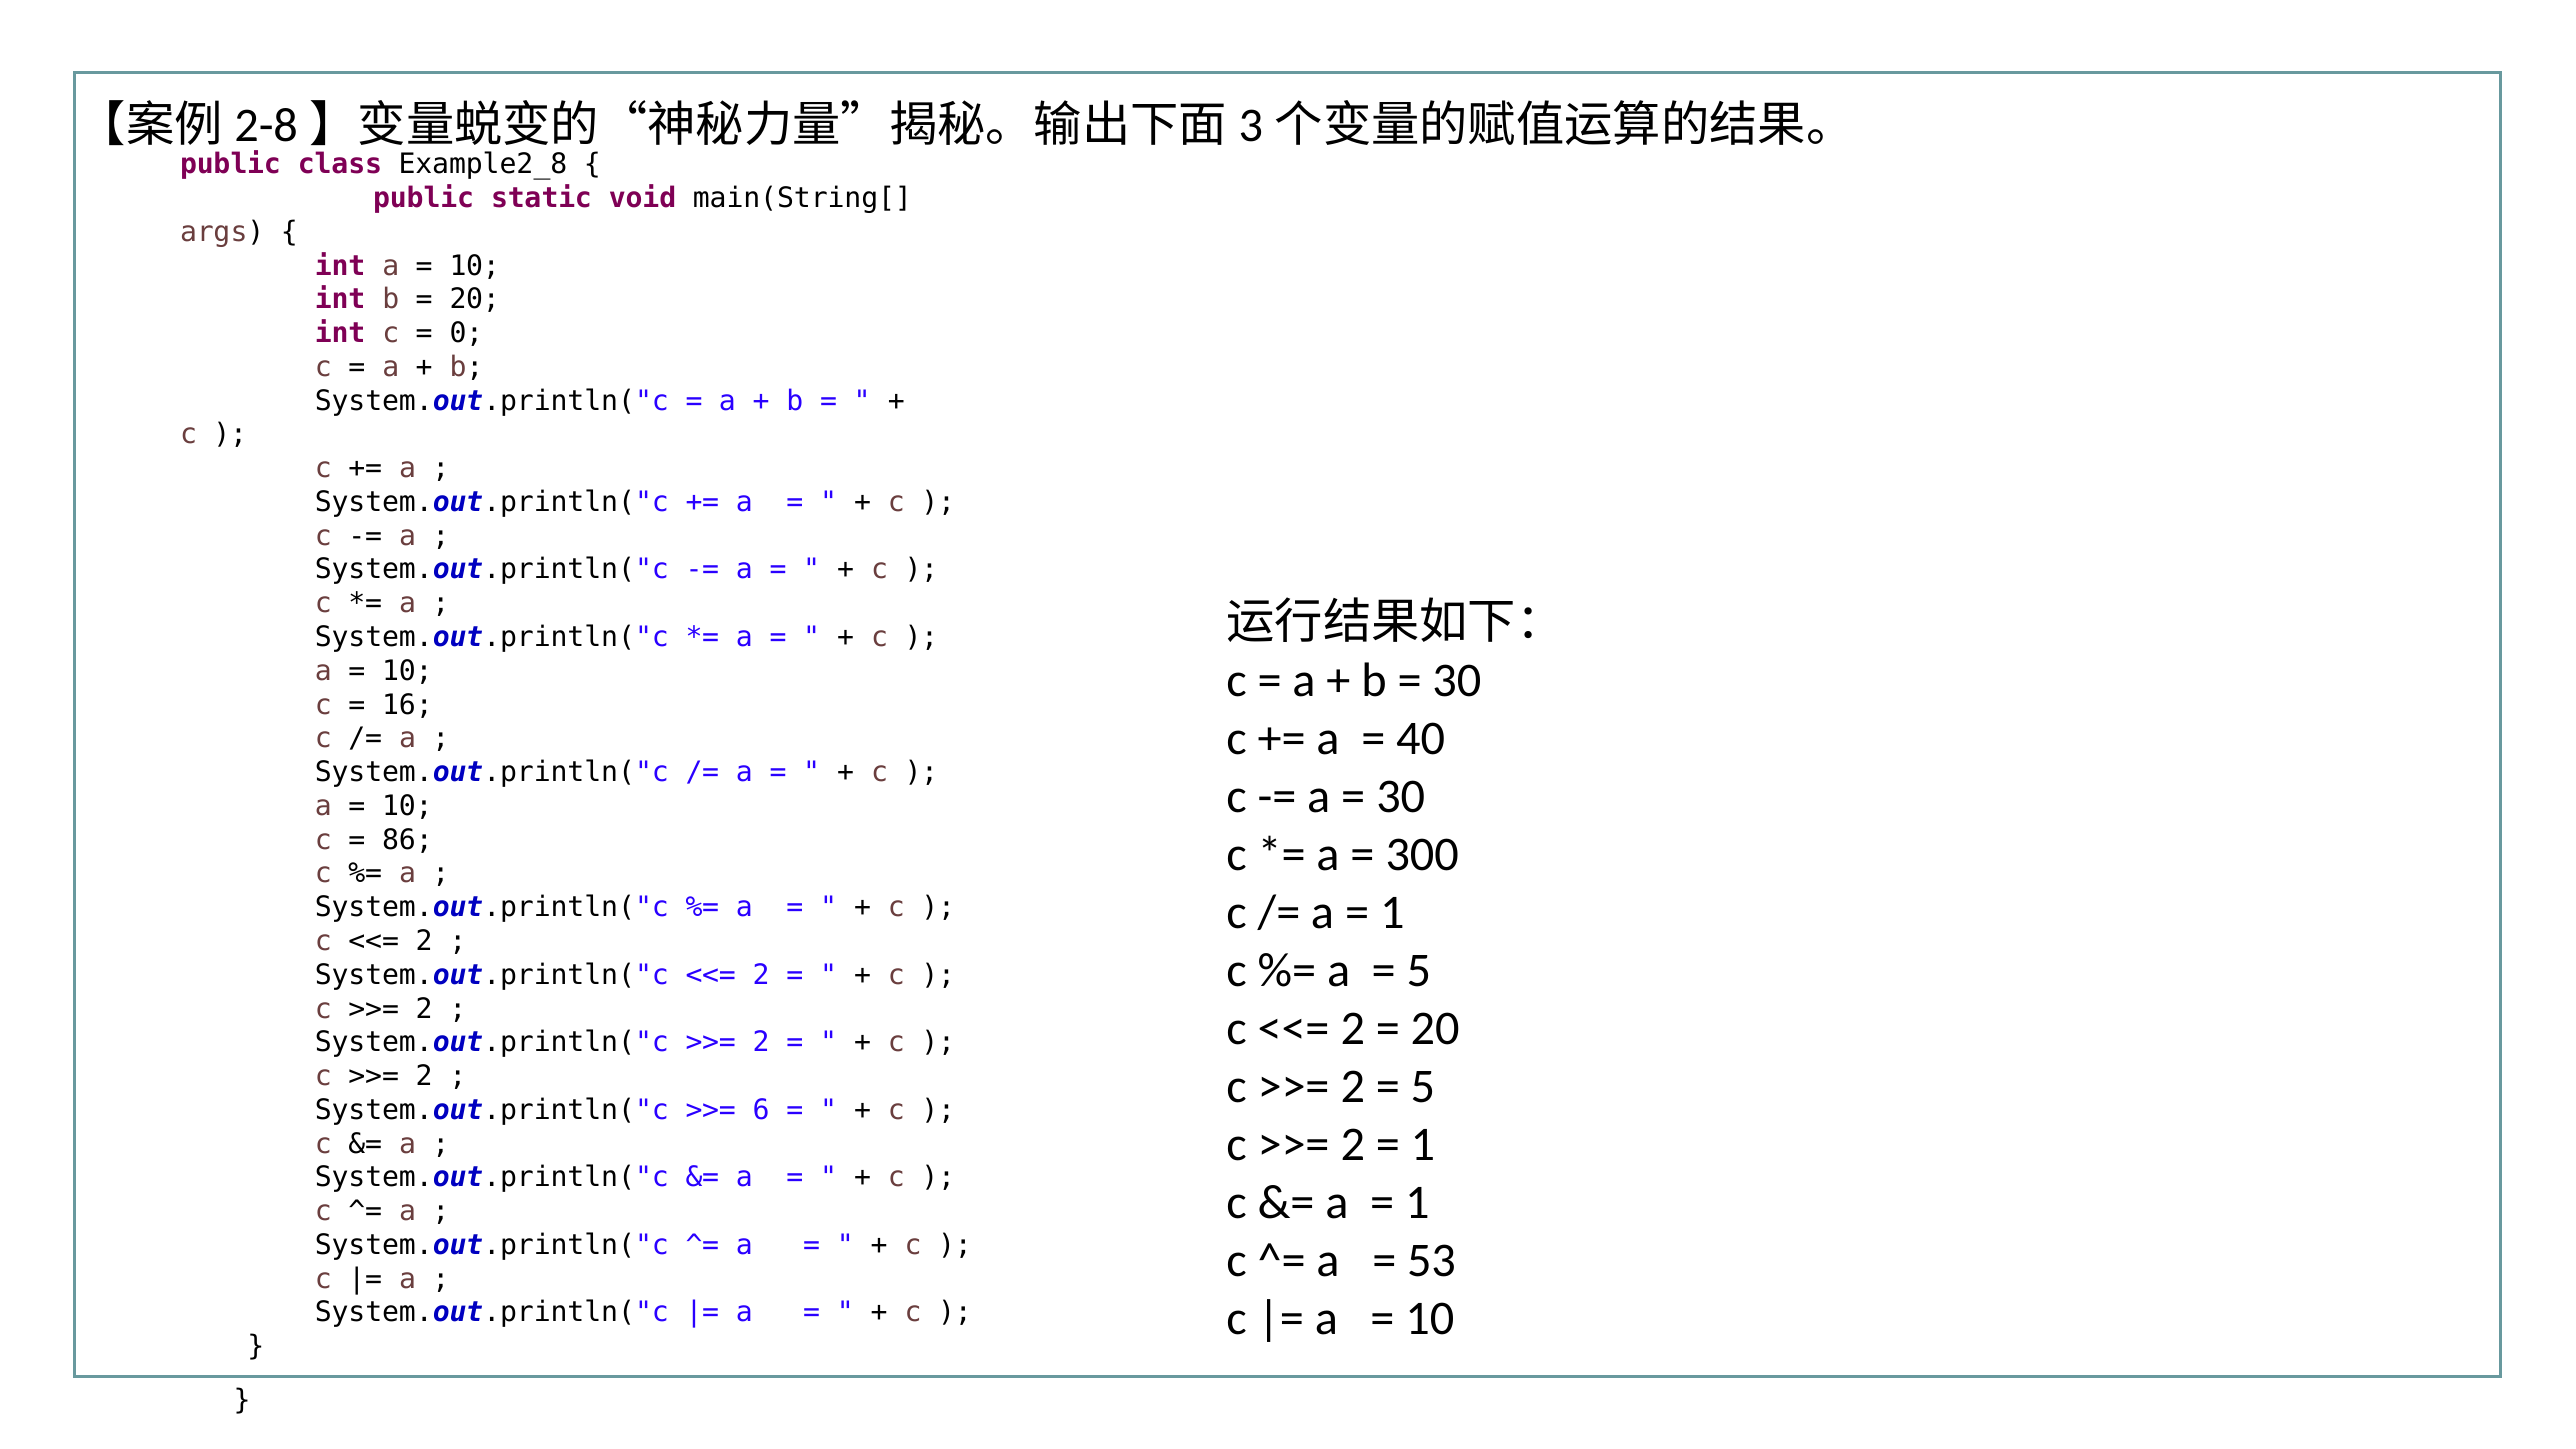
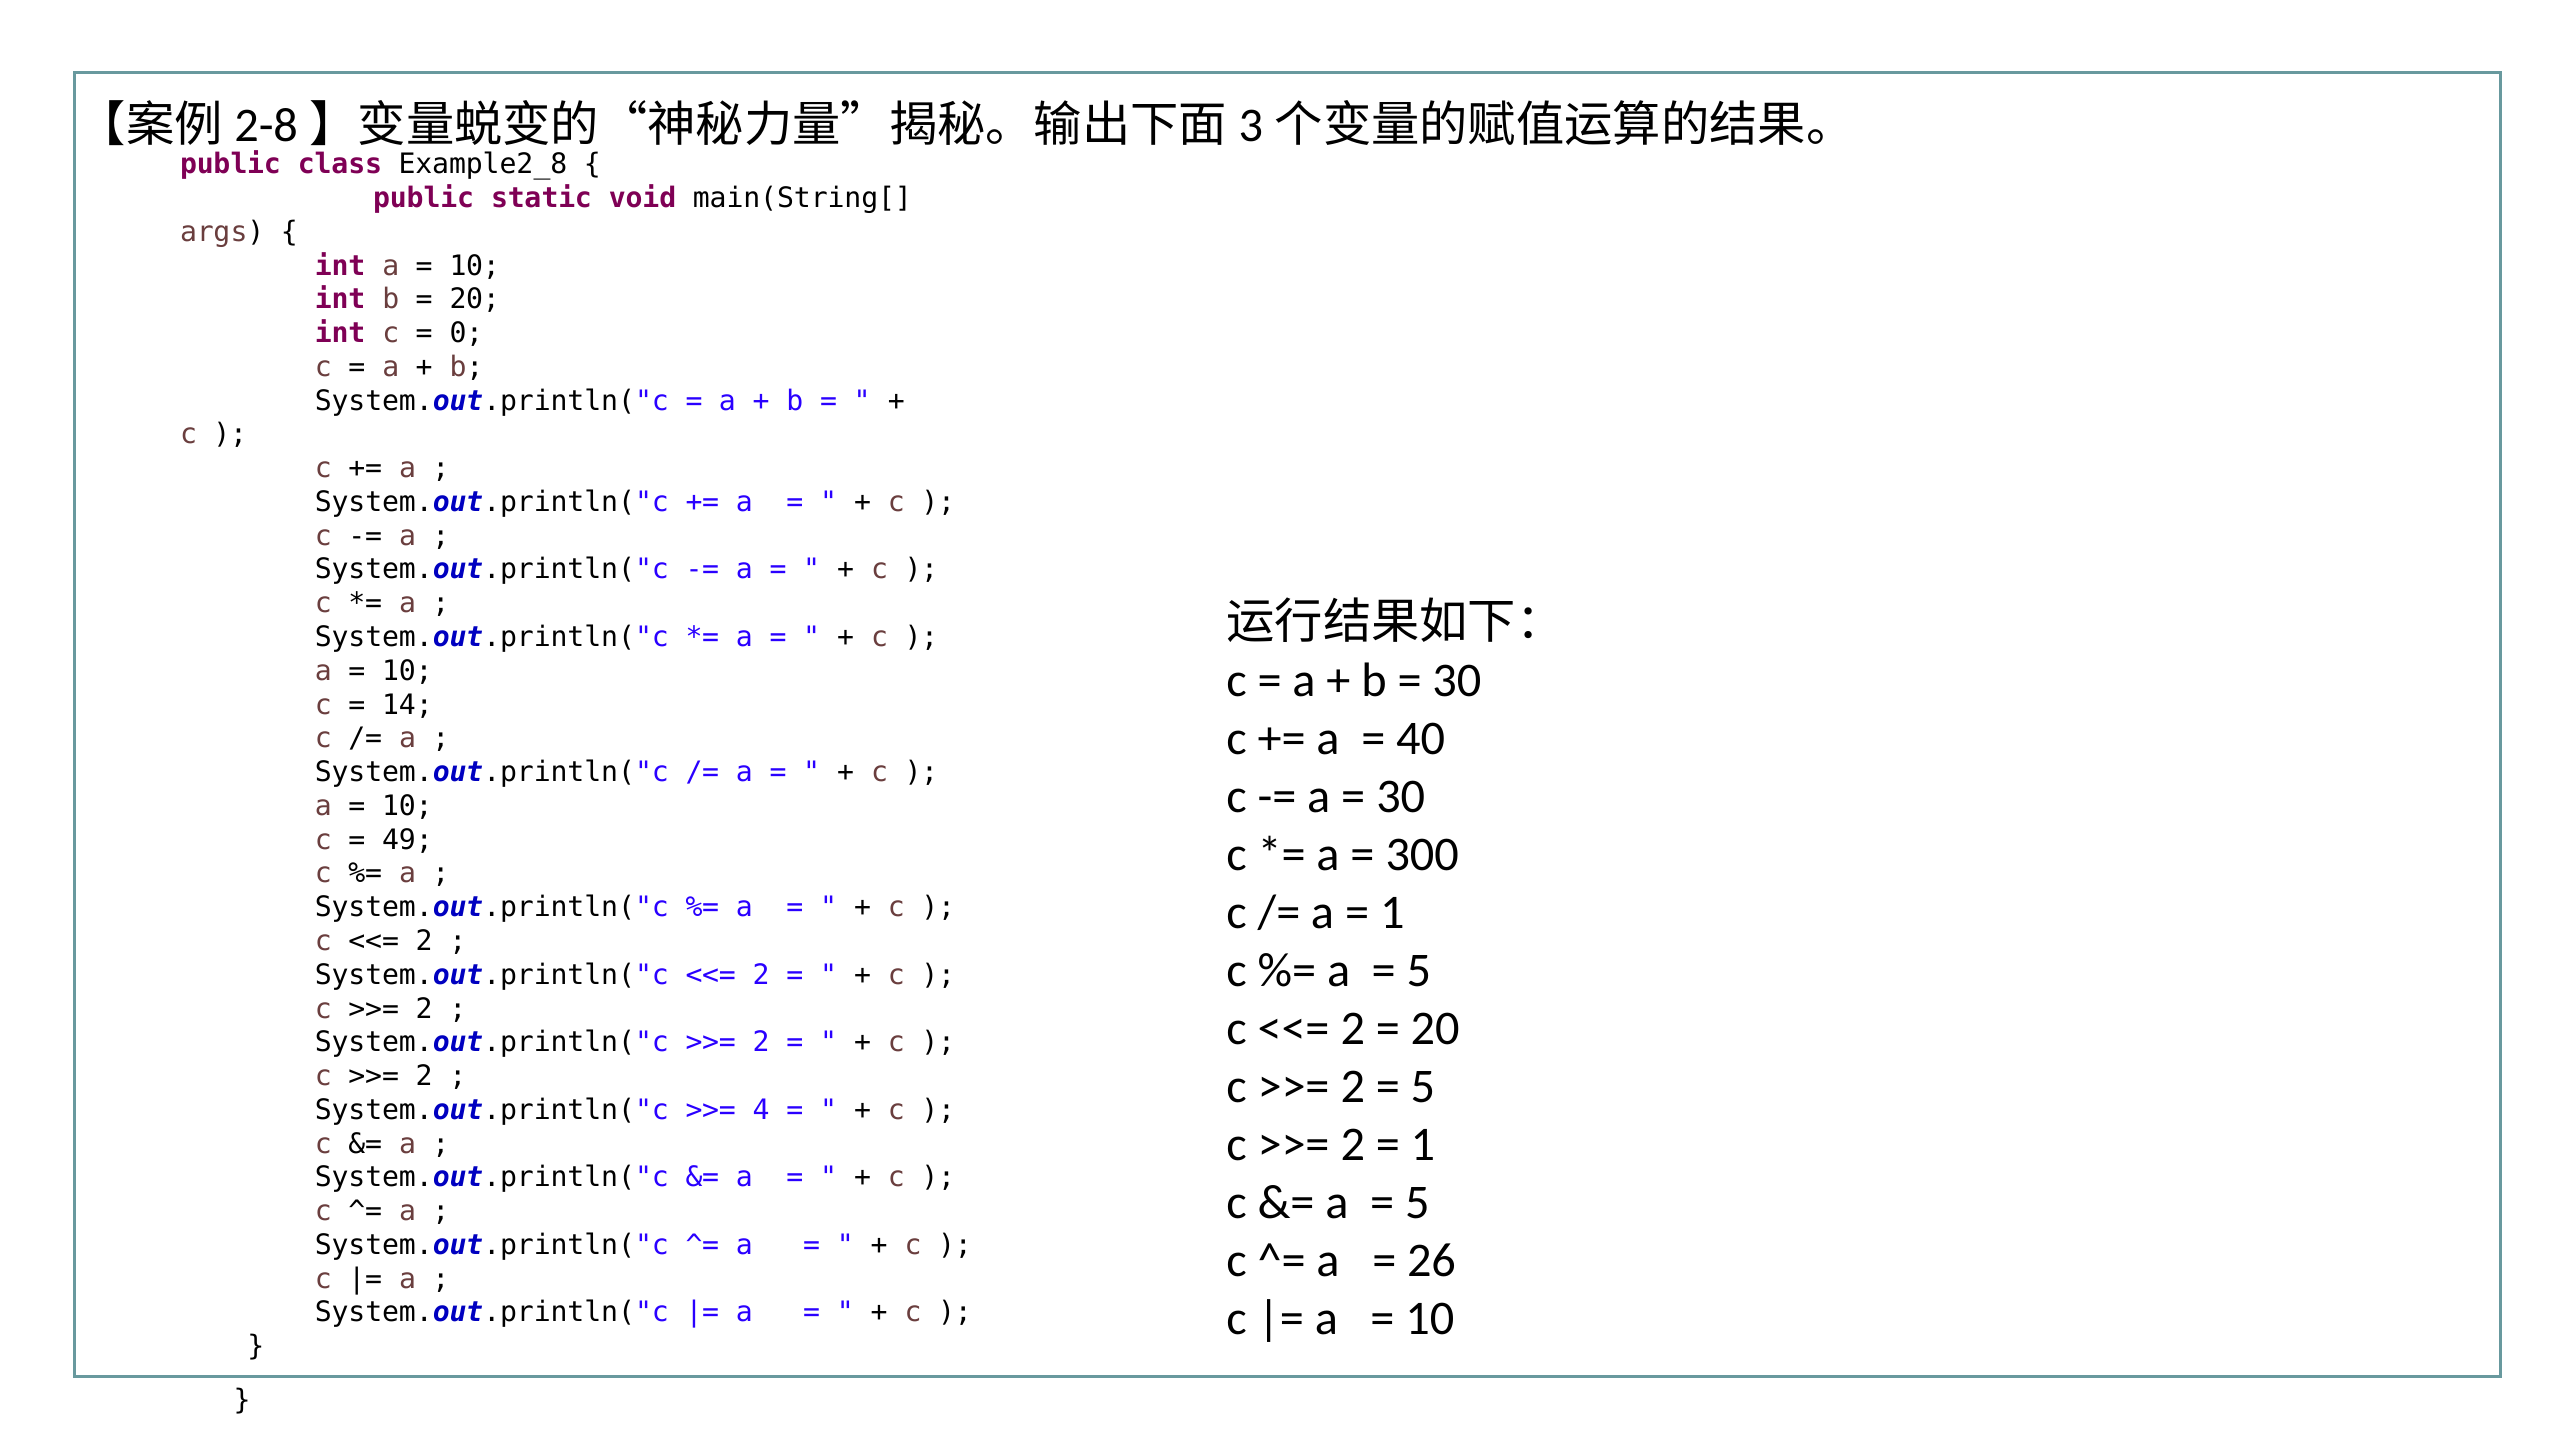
16: 16 -> 14
86: 86 -> 49
6: 6 -> 4
1 at (1417, 1202): 1 -> 5
53: 53 -> 26
